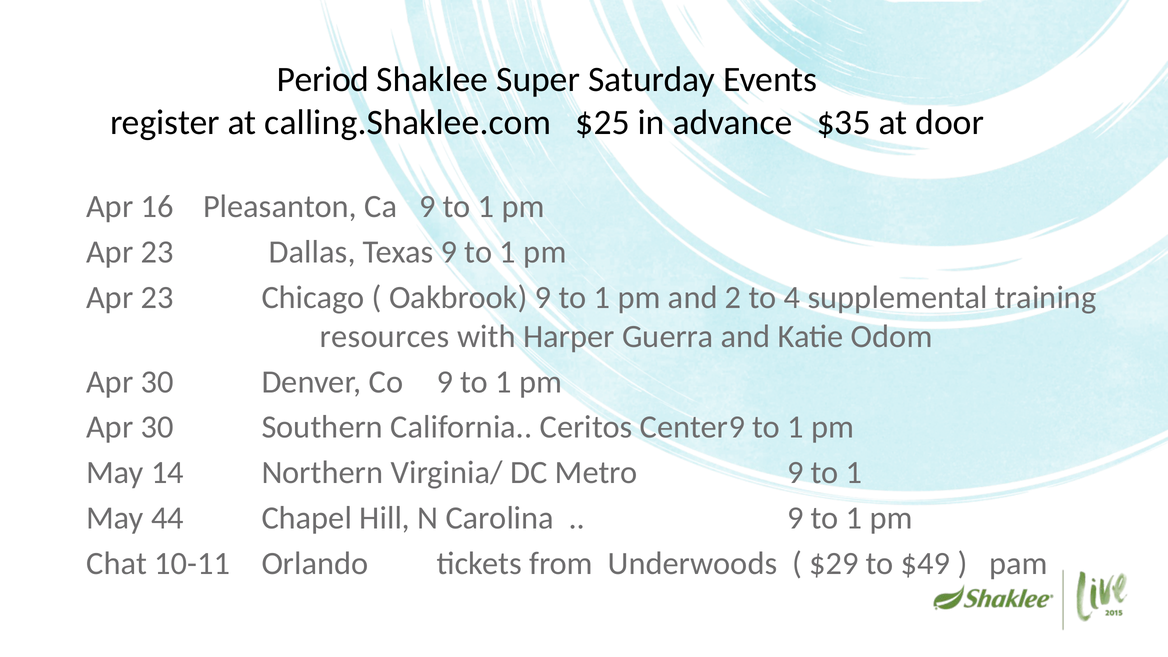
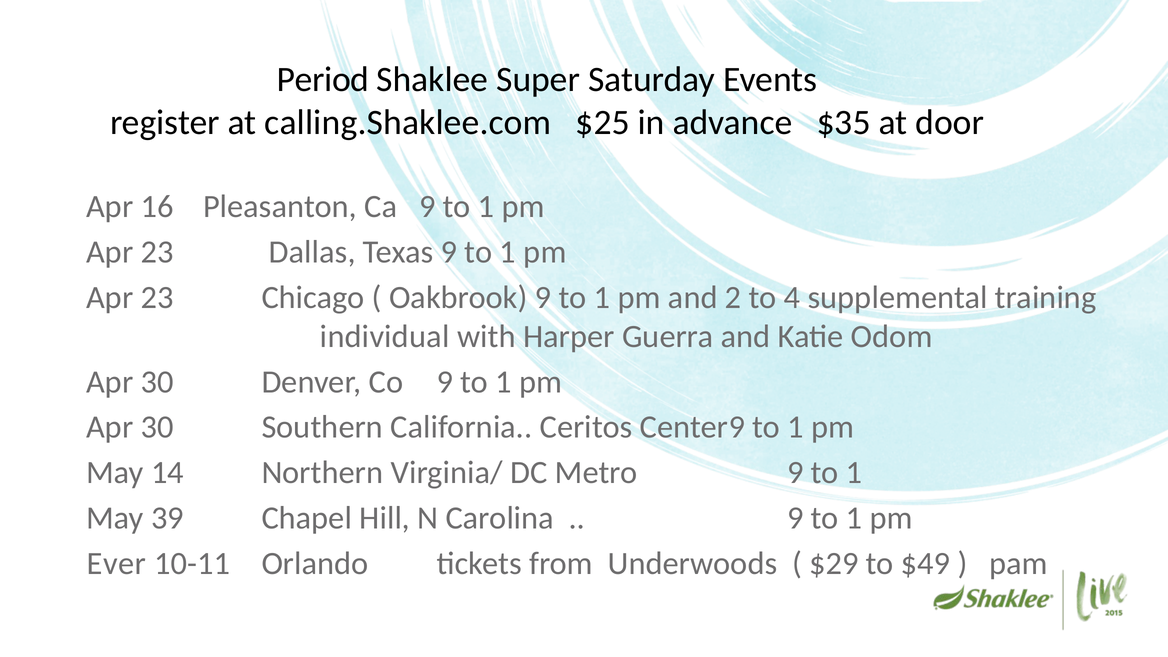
resources: resources -> individual
44: 44 -> 39
Chat: Chat -> Ever
